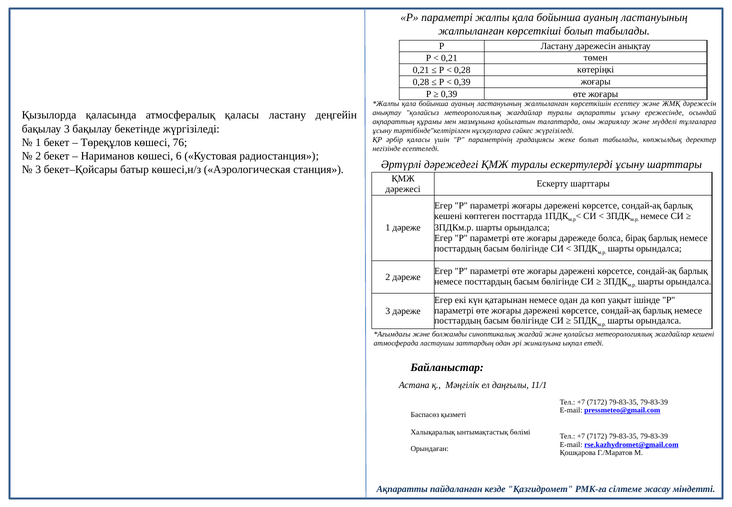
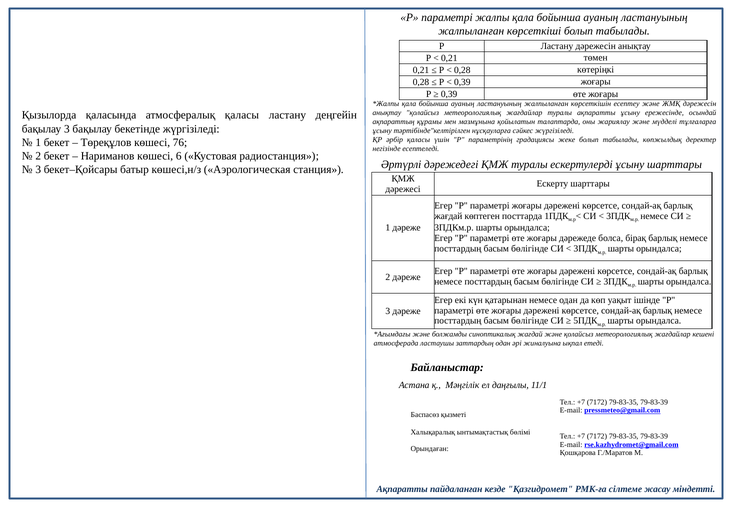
кешені at (448, 216): кешені -> жағдай
